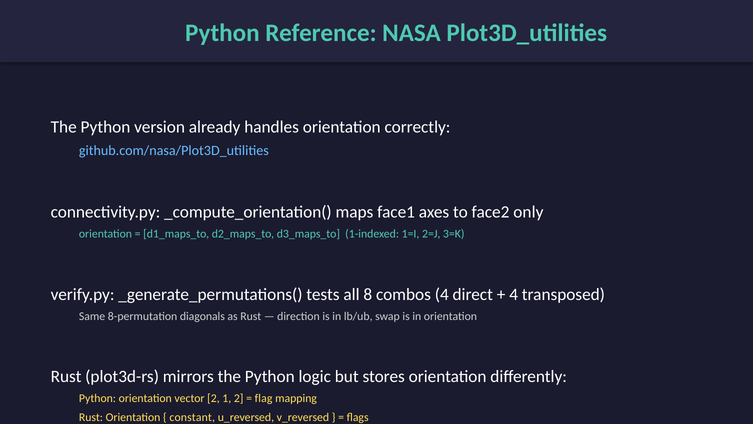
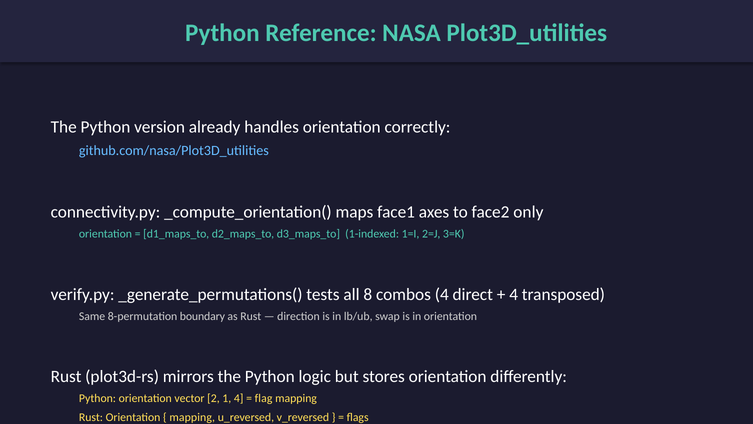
diagonals: diagonals -> boundary
1 2: 2 -> 4
constant at (192, 417): constant -> mapping
